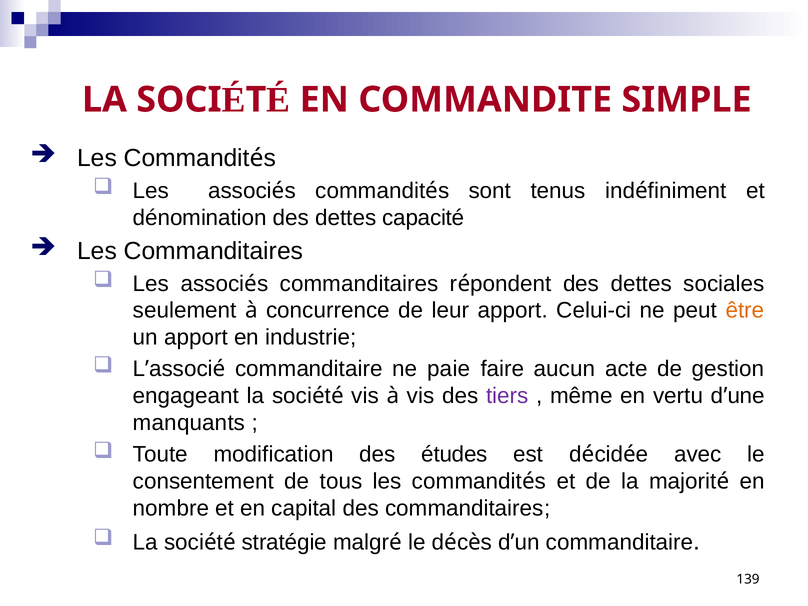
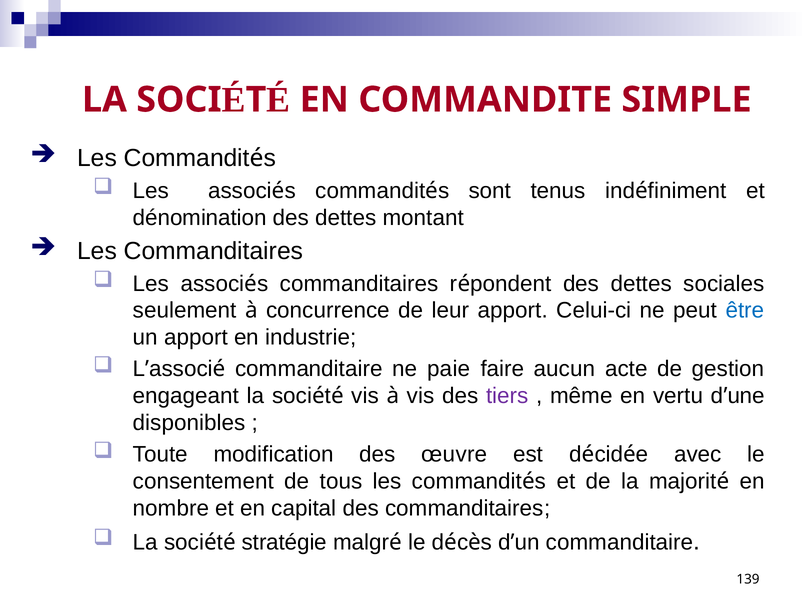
capacité: capacité -> montant
être colour: orange -> blue
manquants: manquants -> disponibles
études: études -> œuvre
